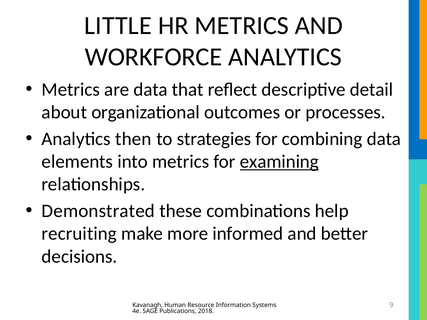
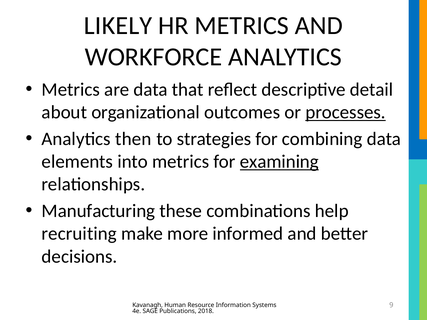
LITTLE: LITTLE -> LIKELY
processes underline: none -> present
Demonstrated: Demonstrated -> Manufacturing
